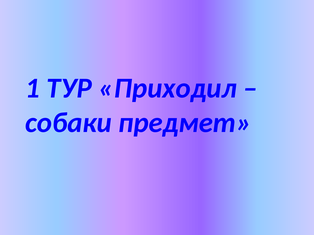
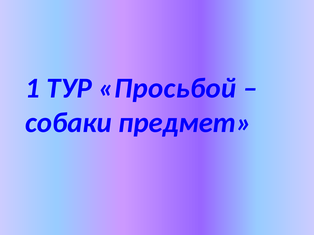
Приходил: Приходил -> Просьбой
